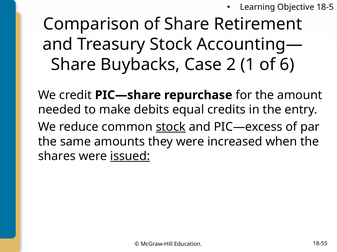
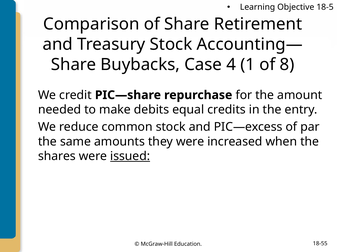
2: 2 -> 4
6: 6 -> 8
stock at (171, 127) underline: present -> none
